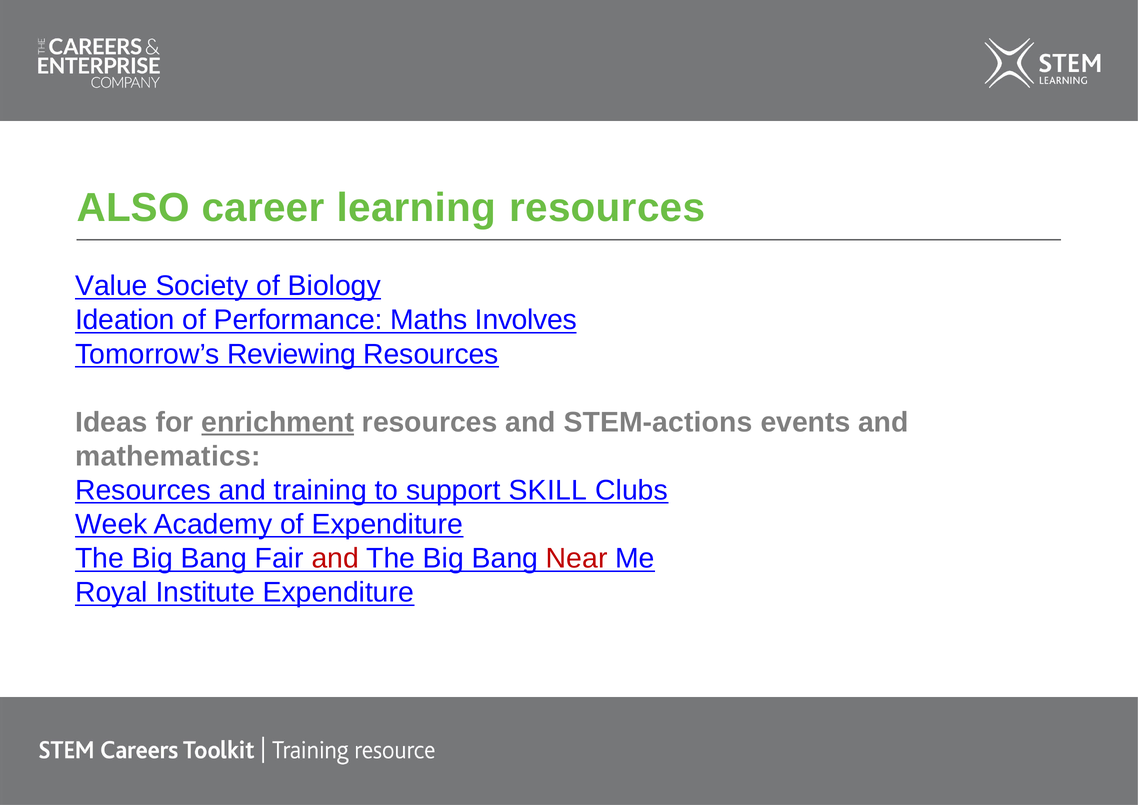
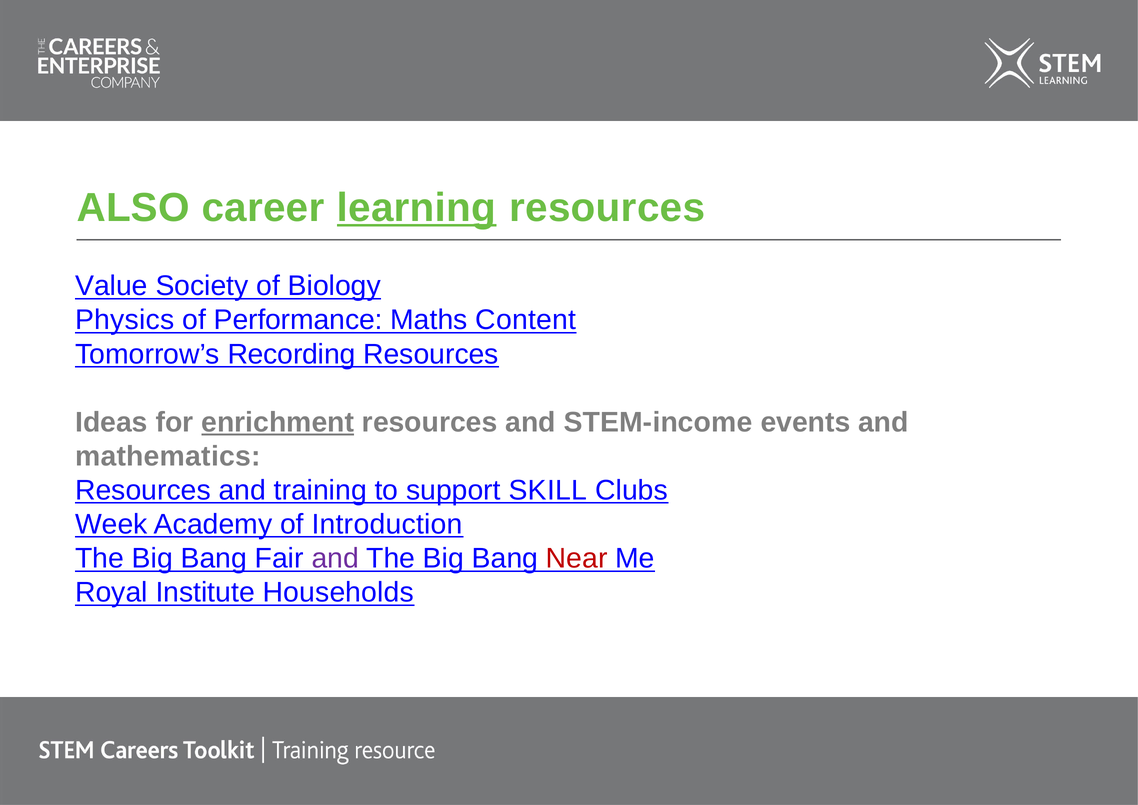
learning underline: none -> present
Ideation: Ideation -> Physics
Involves: Involves -> Content
Reviewing: Reviewing -> Recording
STEM-actions: STEM-actions -> STEM-income
of Expenditure: Expenditure -> Introduction
and at (335, 558) colour: red -> purple
Institute Expenditure: Expenditure -> Households
